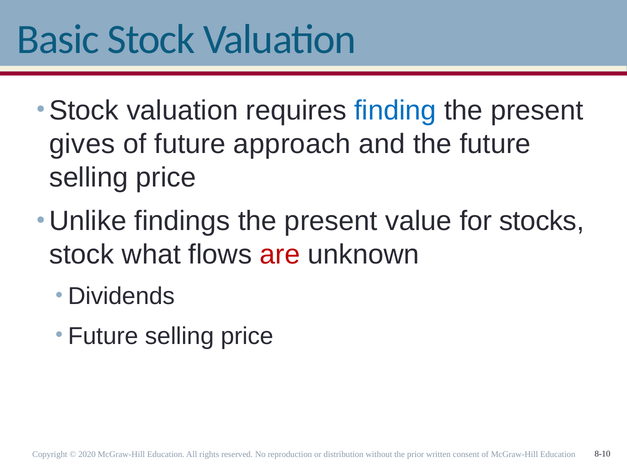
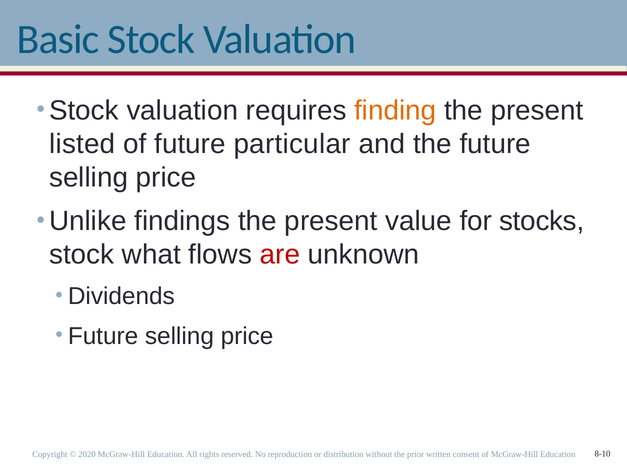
finding colour: blue -> orange
gives: gives -> listed
approach: approach -> particular
